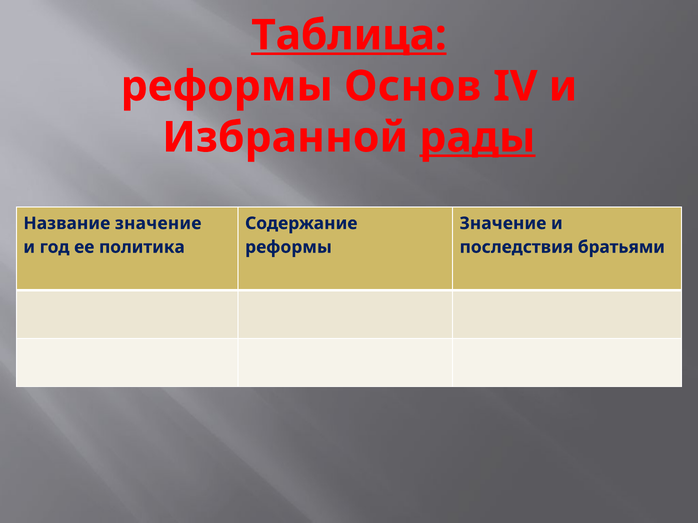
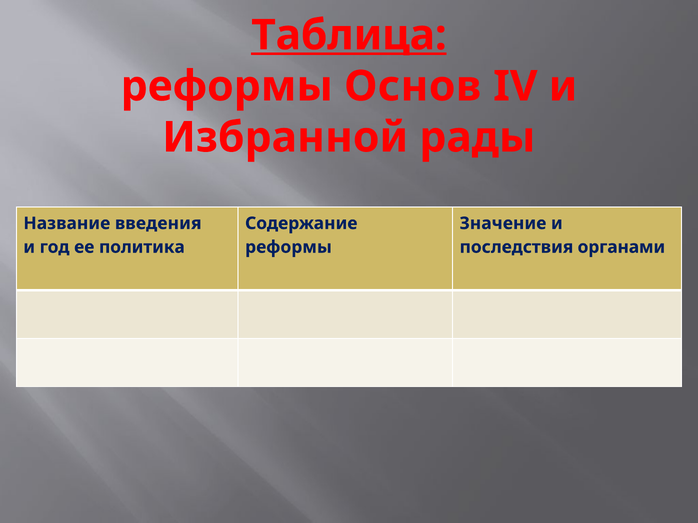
рады underline: present -> none
Название значение: значение -> введения
братьями: братьями -> органами
